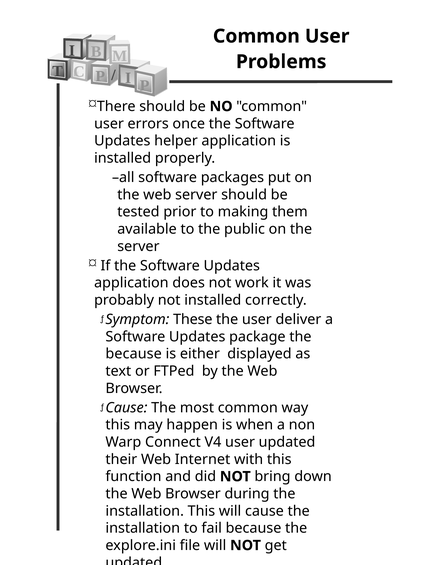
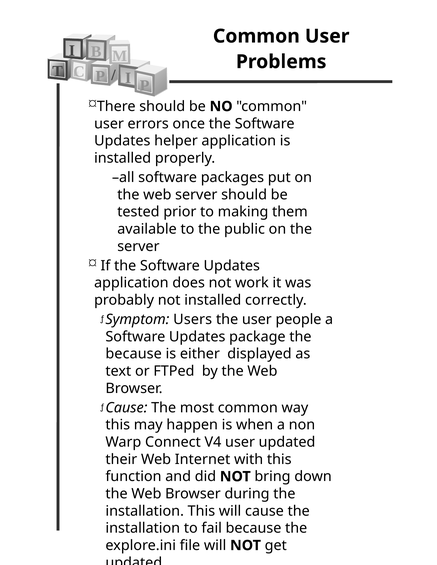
These: These -> Users
deliver: deliver -> people
